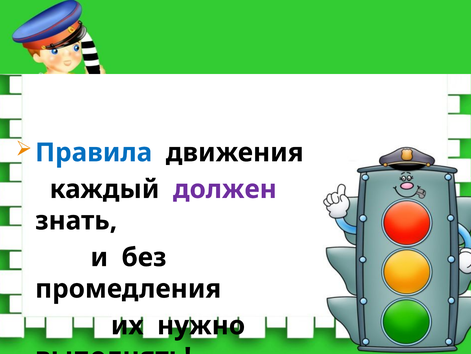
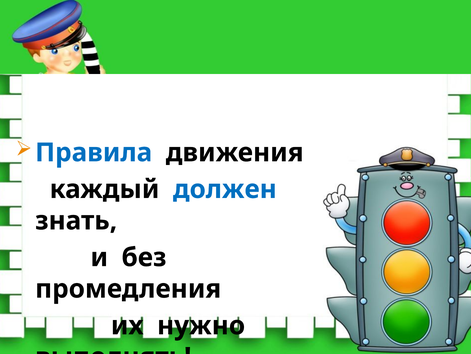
должен colour: purple -> blue
